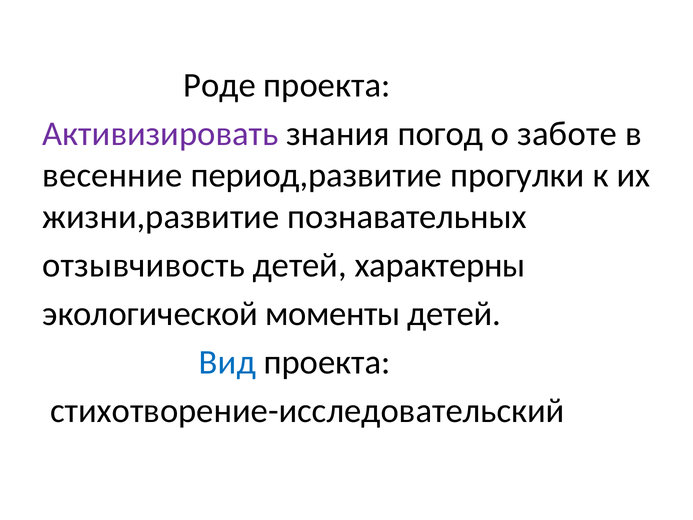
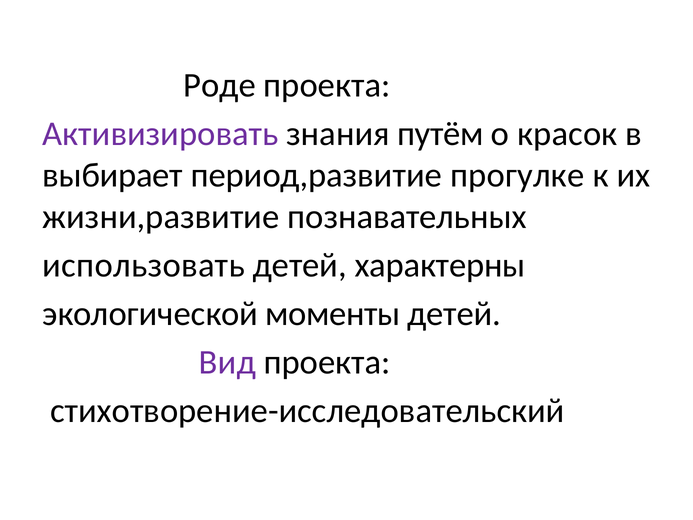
погод: погод -> путём
заботе: заботе -> красок
весенние: весенние -> выбирает
прогулки: прогулки -> прогулке
отзывчивость: отзывчивость -> использовать
Вид colour: blue -> purple
